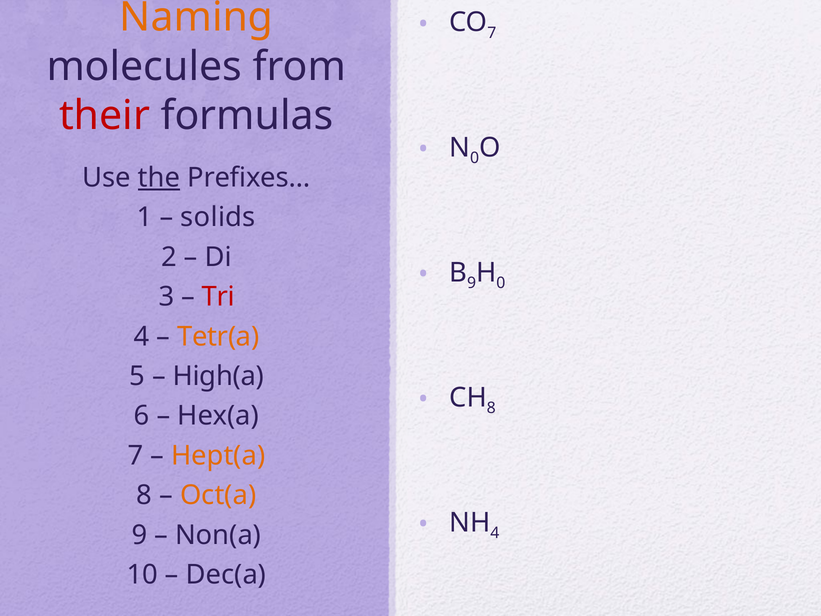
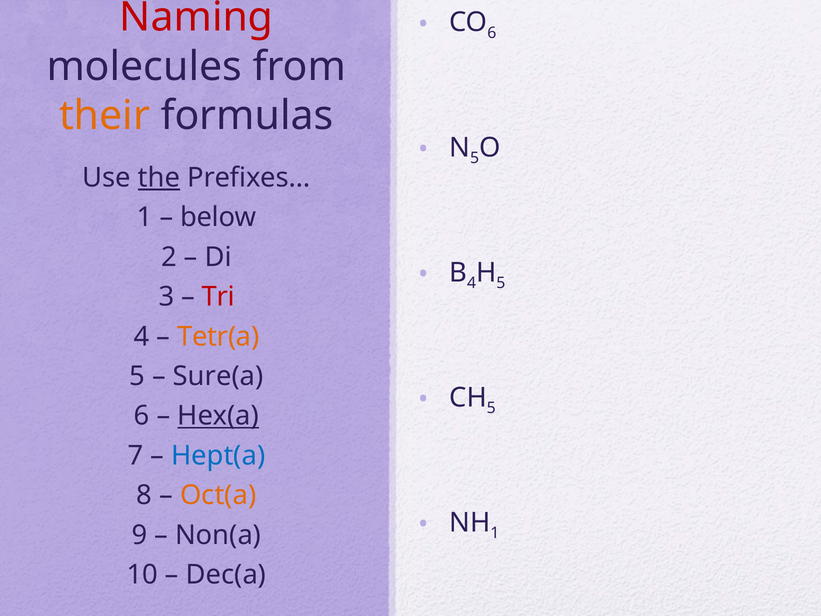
Naming colour: orange -> red
7 at (492, 33): 7 -> 6
their colour: red -> orange
0 at (475, 158): 0 -> 5
solids: solids -> below
9 at (472, 283): 9 -> 4
0 at (501, 283): 0 -> 5
High(a: High(a -> Sure(a
8 at (491, 408): 8 -> 5
Hex(a underline: none -> present
Hept(a colour: orange -> blue
4 at (495, 533): 4 -> 1
